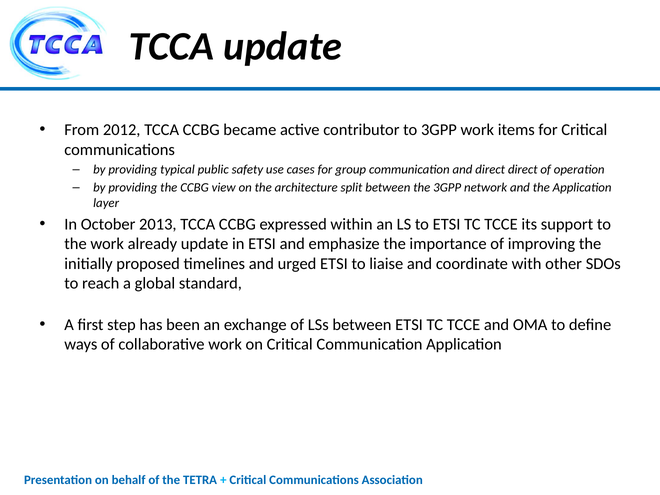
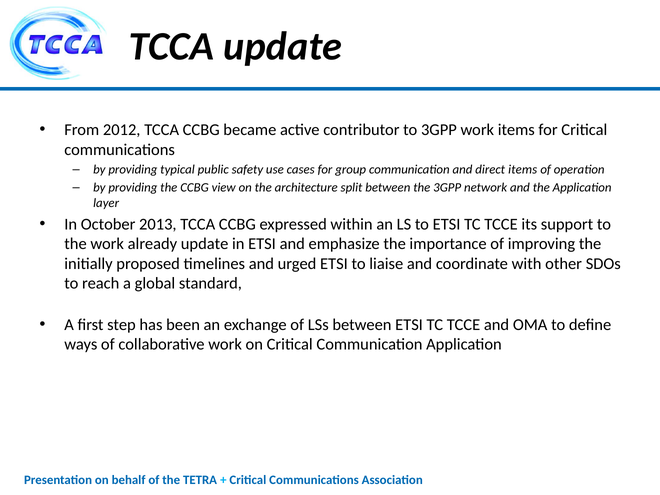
direct direct: direct -> items
